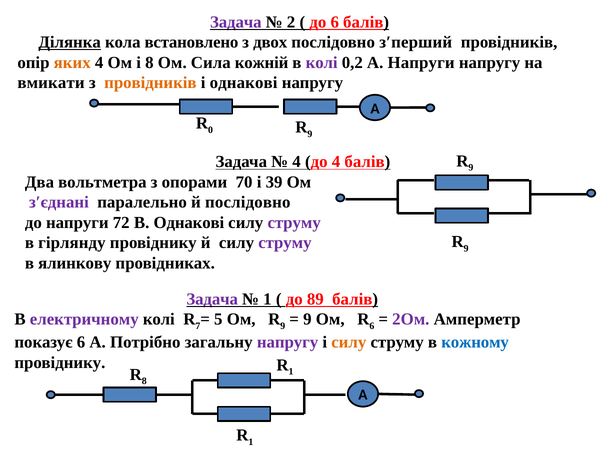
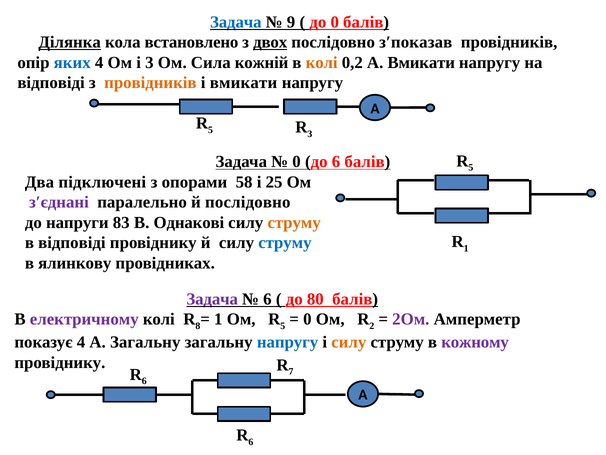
Задача at (236, 22) colour: purple -> blue
2: 2 -> 9
до 6: 6 -> 0
двох underline: none -> present
з′перший: з′перший -> з′показав
яких colour: orange -> blue
і 8: 8 -> 3
колі at (322, 62) colour: purple -> orange
А Напруги: Напруги -> Вмикати
вмикати at (51, 83): вмикати -> відповіді
і однакові: однакові -> вмикати
0 at (210, 130): 0 -> 5
9 at (310, 134): 9 -> 3
9 at (471, 168): 9 -> 5
4 at (297, 162): 4 -> 0
до 4: 4 -> 6
вольтметра: вольтметра -> підключені
70: 70 -> 58
39: 39 -> 25
72: 72 -> 83
струму at (294, 222) colour: purple -> orange
9 at (466, 248): 9 -> 1
в гірлянду: гірлянду -> відповіді
струму at (285, 242) colour: purple -> blue
1 at (267, 299): 1 -> 6
89: 89 -> 80
7: 7 -> 8
5 at (218, 319): 5 -> 1
9 at (283, 325): 9 -> 5
9 at (307, 319): 9 -> 0
6 at (372, 325): 6 -> 2
показує 6: 6 -> 4
А Потрібно: Потрібно -> Загальну
напругу at (288, 342) colour: purple -> blue
кожному colour: blue -> purple
1 at (291, 371): 1 -> 7
8 at (144, 381): 8 -> 6
1 at (251, 441): 1 -> 6
